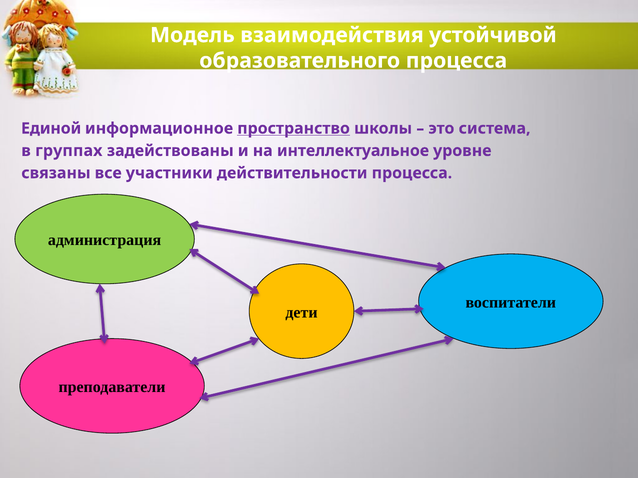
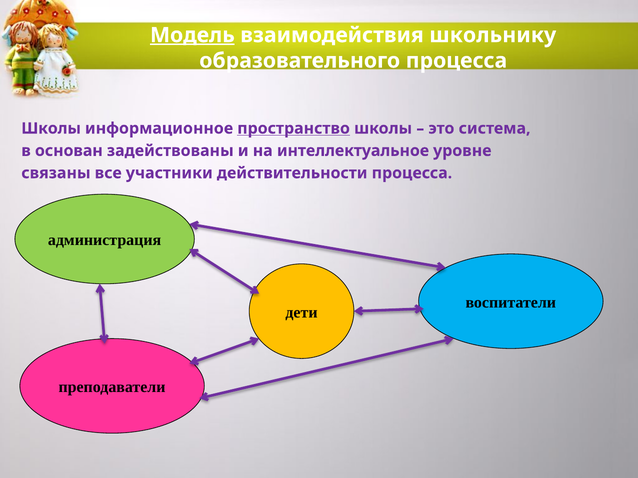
Модель underline: none -> present
устойчивой: устойчивой -> школьнику
Единой at (51, 129): Единой -> Школы
группах: группах -> основан
